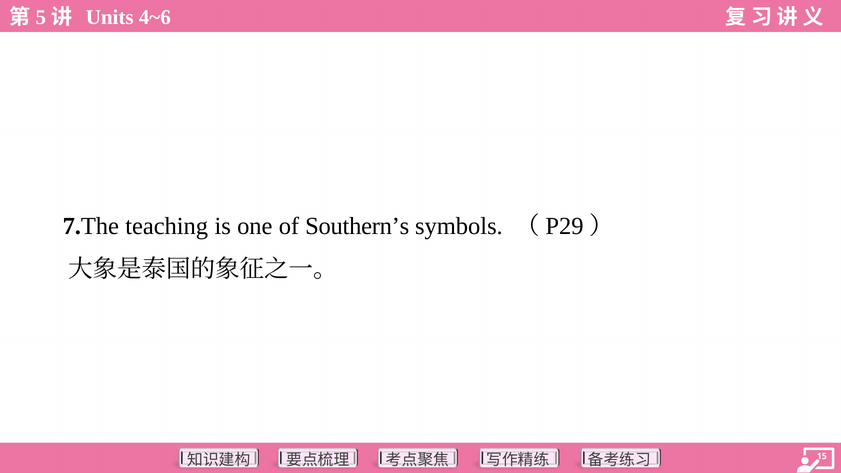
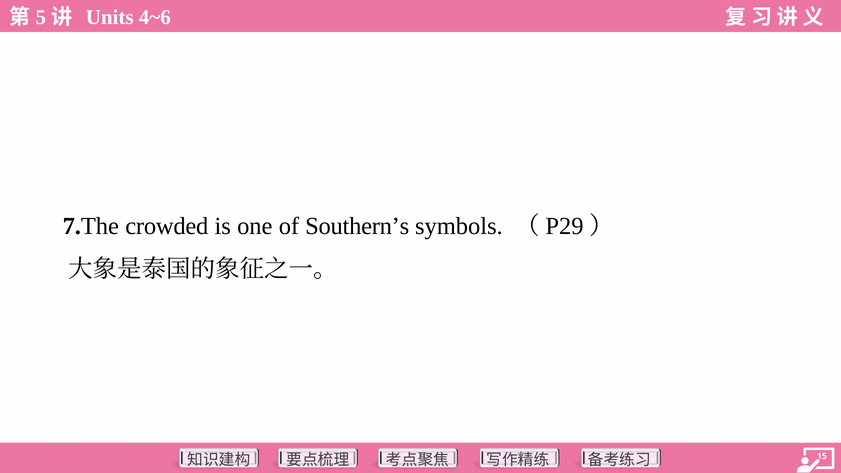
teaching: teaching -> crowded
